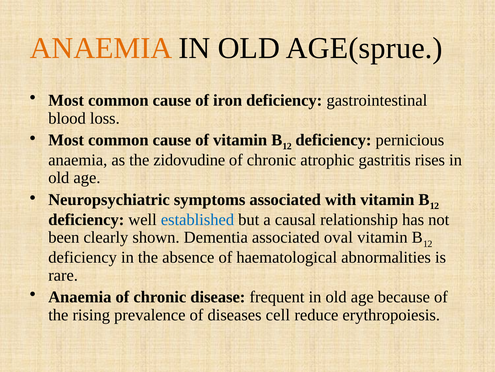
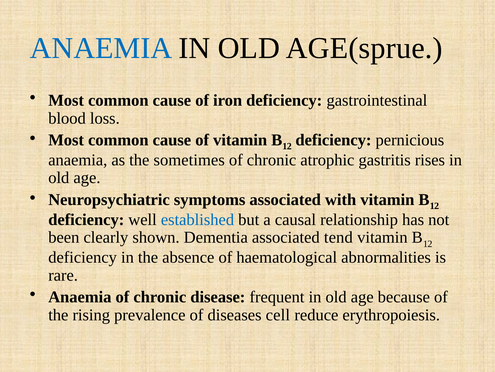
ANAEMIA at (101, 48) colour: orange -> blue
zidovudine: zidovudine -> sometimes
oval: oval -> tend
